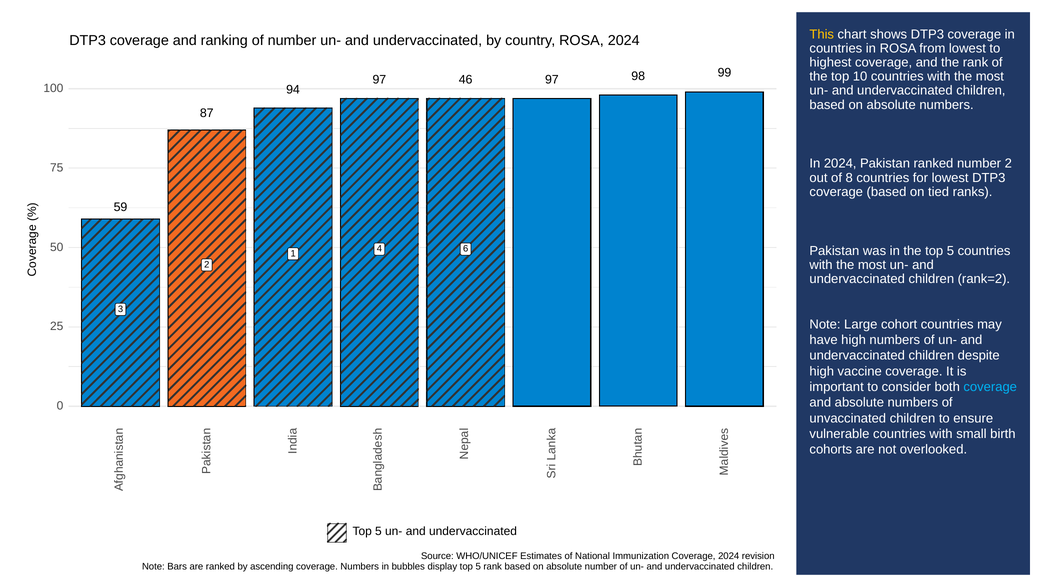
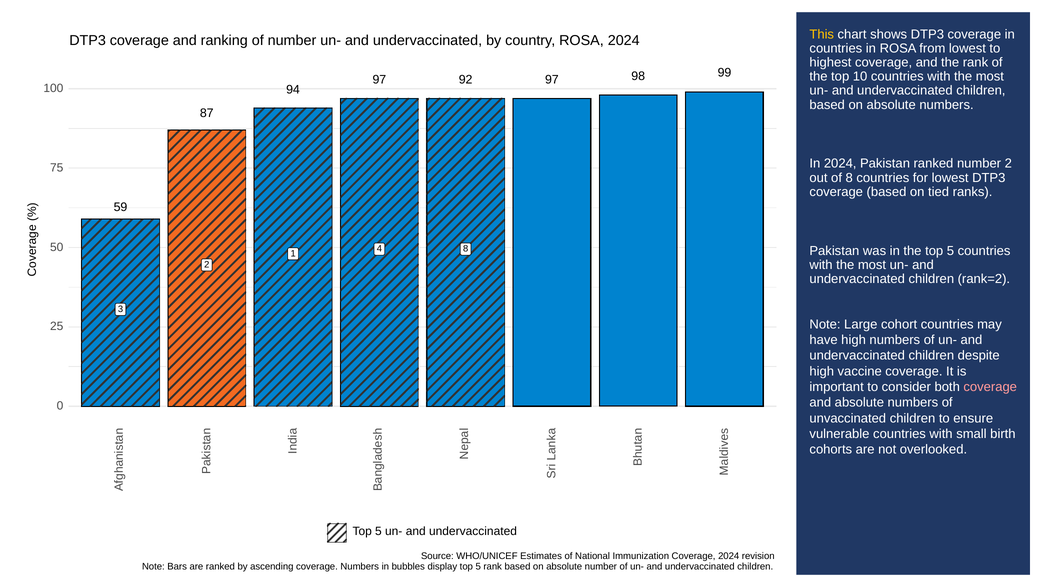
46: 46 -> 92
4 6: 6 -> 8
coverage at (990, 387) colour: light blue -> pink
